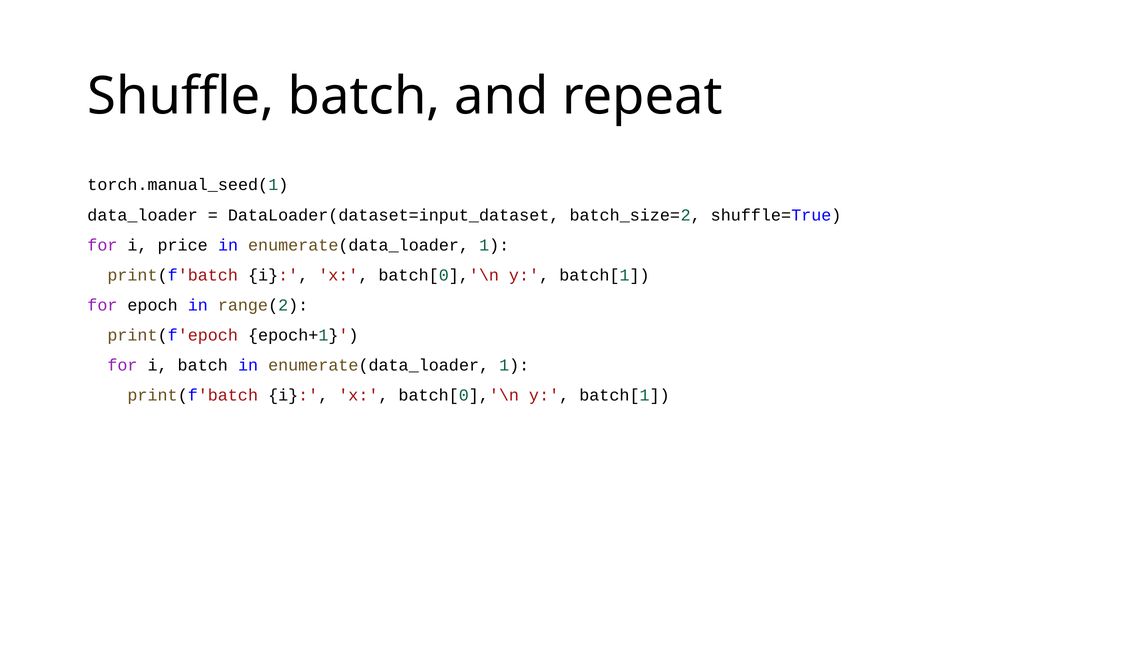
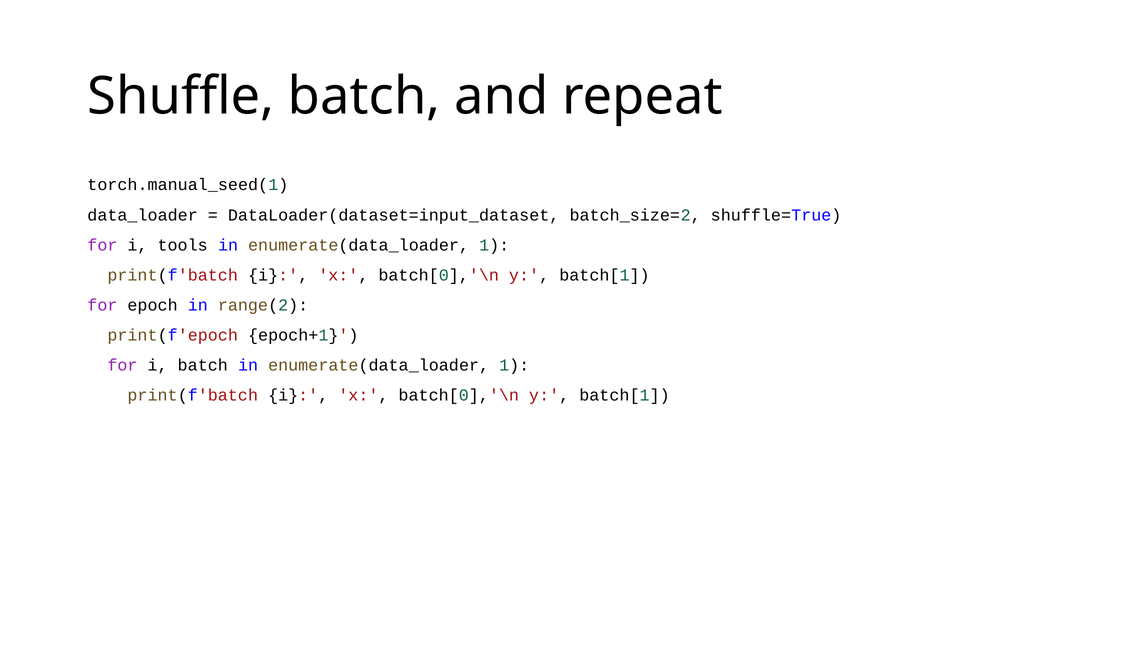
price: price -> tools
